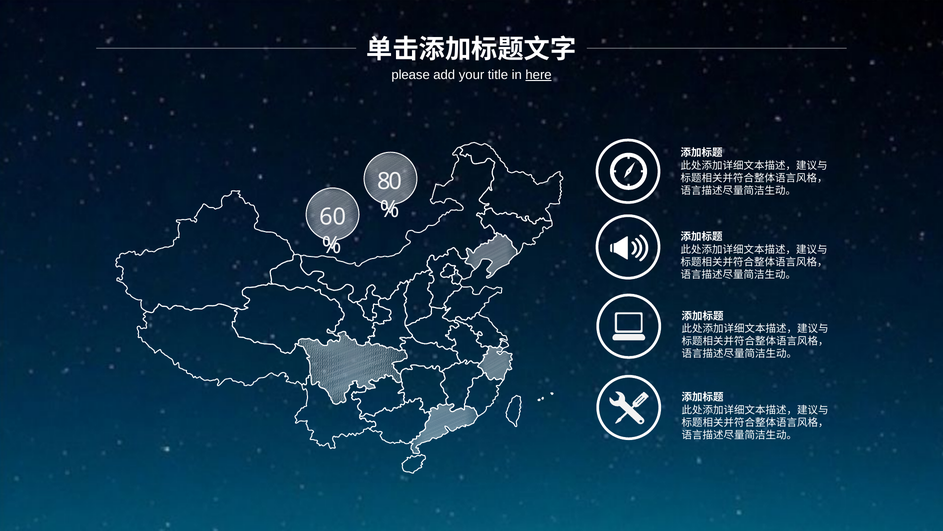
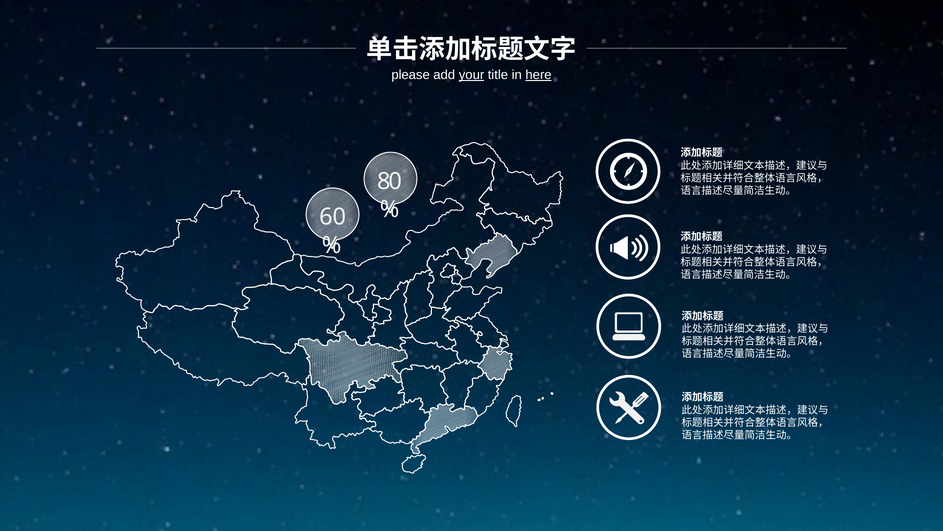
your underline: none -> present
